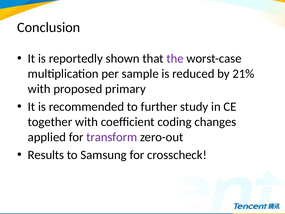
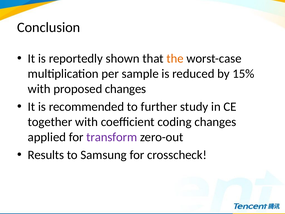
the colour: purple -> orange
21%: 21% -> 15%
proposed primary: primary -> changes
